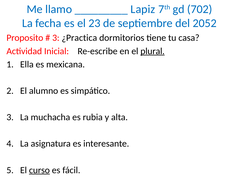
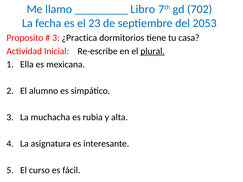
Lapiz: Lapiz -> Libro
2052: 2052 -> 2053
curso underline: present -> none
